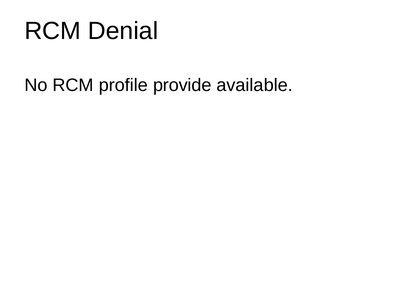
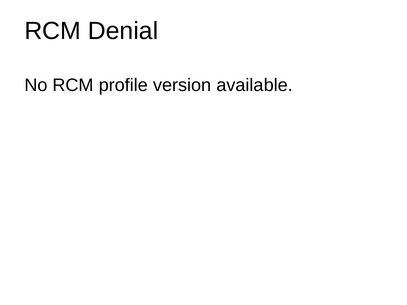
provide: provide -> version
